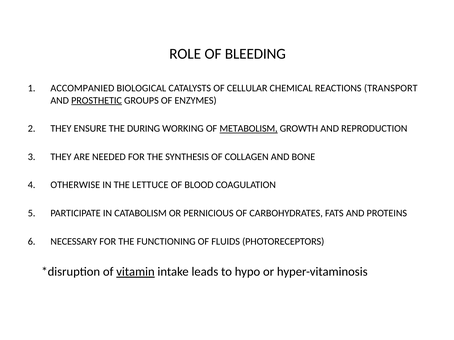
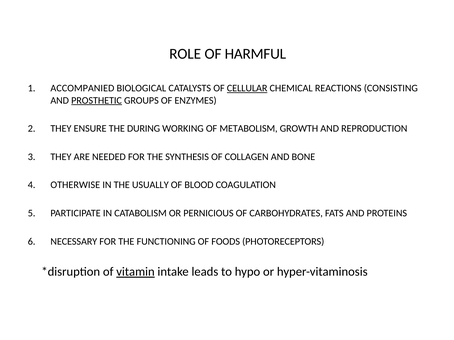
BLEEDING: BLEEDING -> HARMFUL
CELLULAR underline: none -> present
TRANSPORT: TRANSPORT -> CONSISTING
METABOLISM underline: present -> none
LETTUCE: LETTUCE -> USUALLY
FLUIDS: FLUIDS -> FOODS
